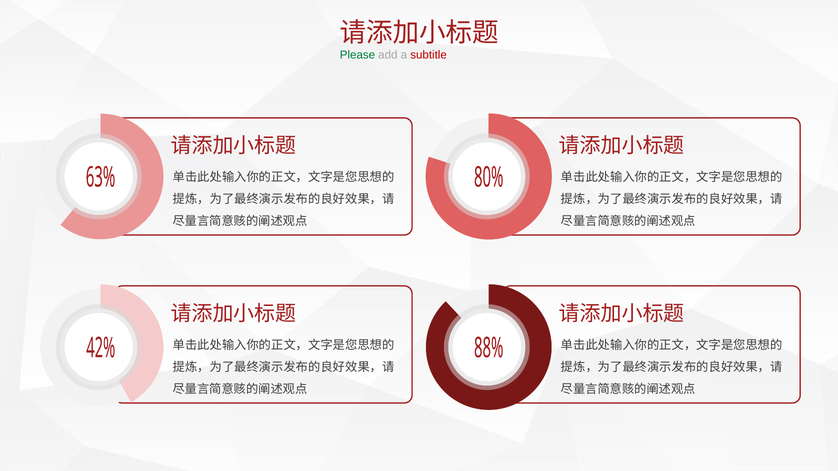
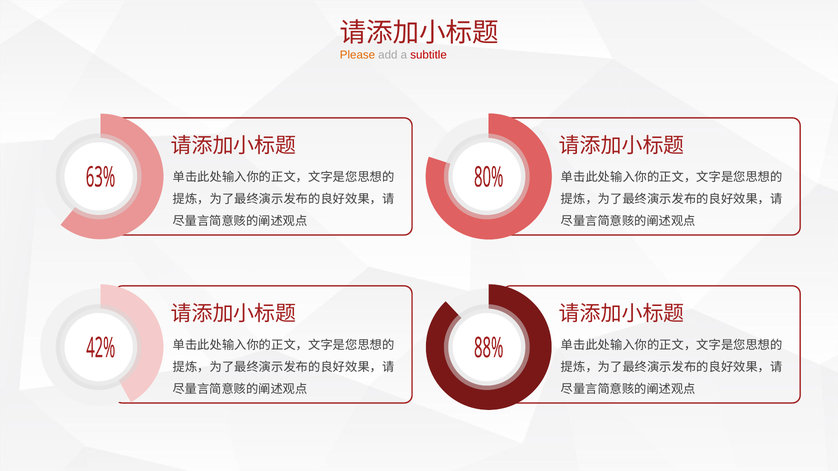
Please colour: green -> orange
